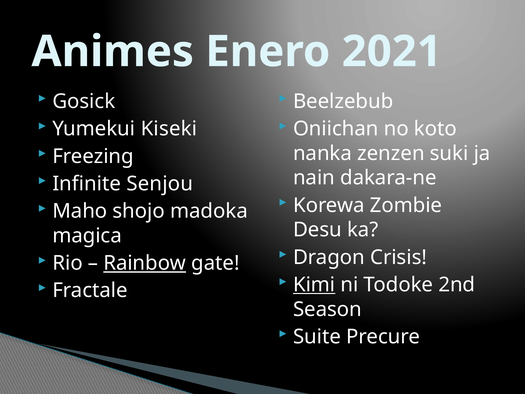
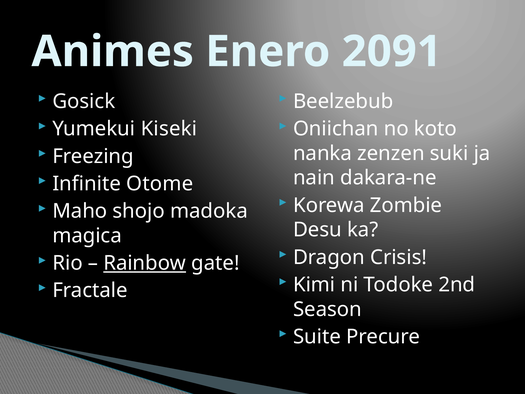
2021: 2021 -> 2091
Senjou: Senjou -> Otome
Kimi underline: present -> none
